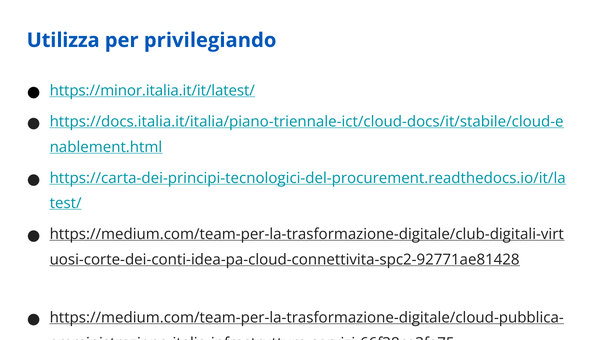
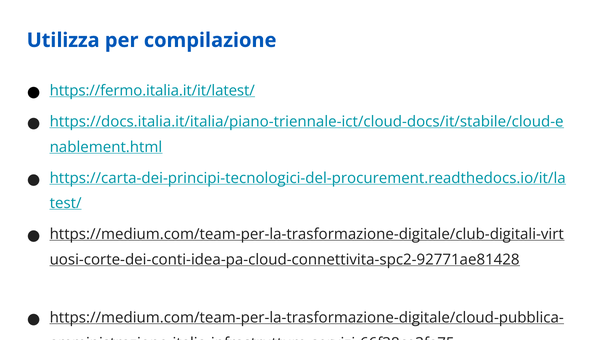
privilegiando: privilegiando -> compilazione
https://minor.italia.it/it/latest/: https://minor.italia.it/it/latest/ -> https://fermo.italia.it/it/latest/
